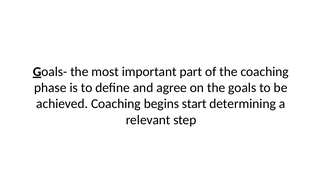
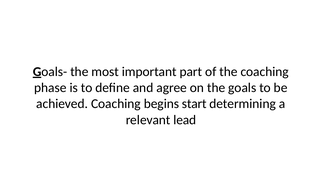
step: step -> lead
